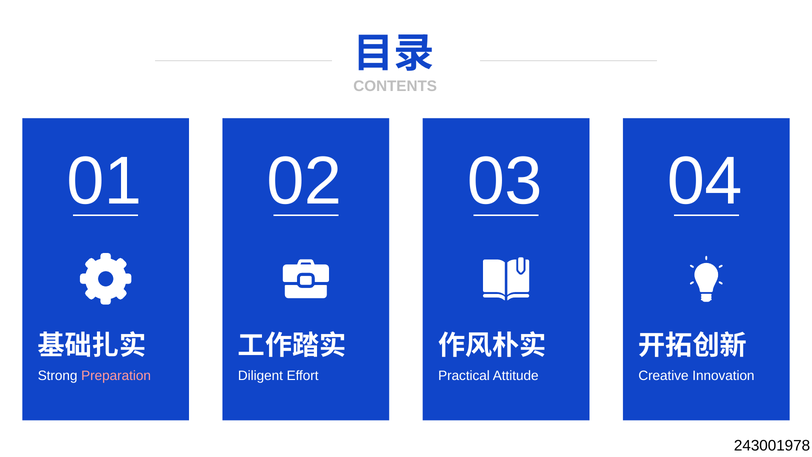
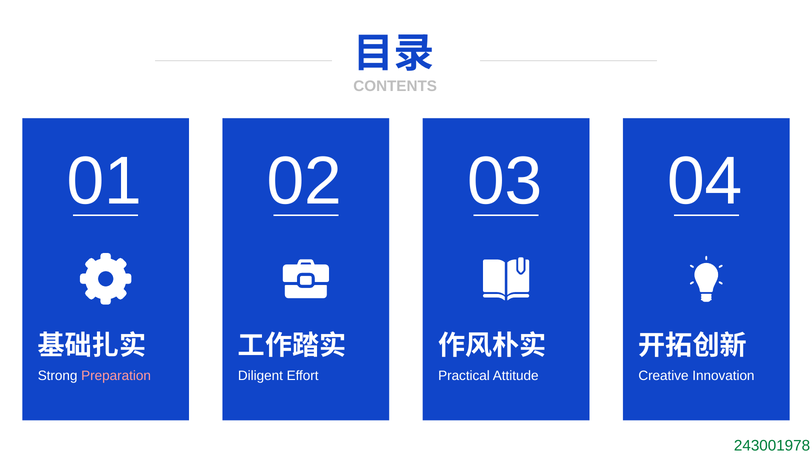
243001978 colour: black -> green
